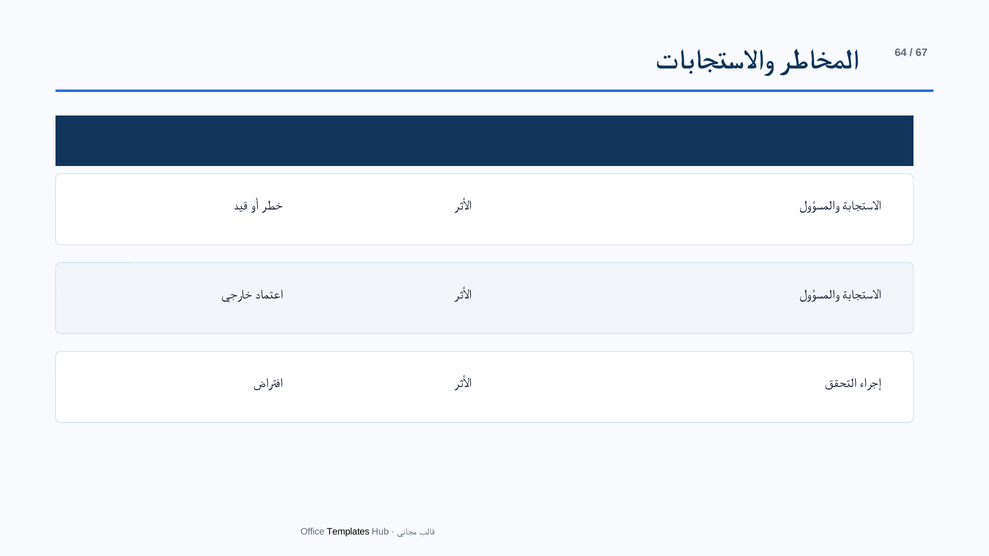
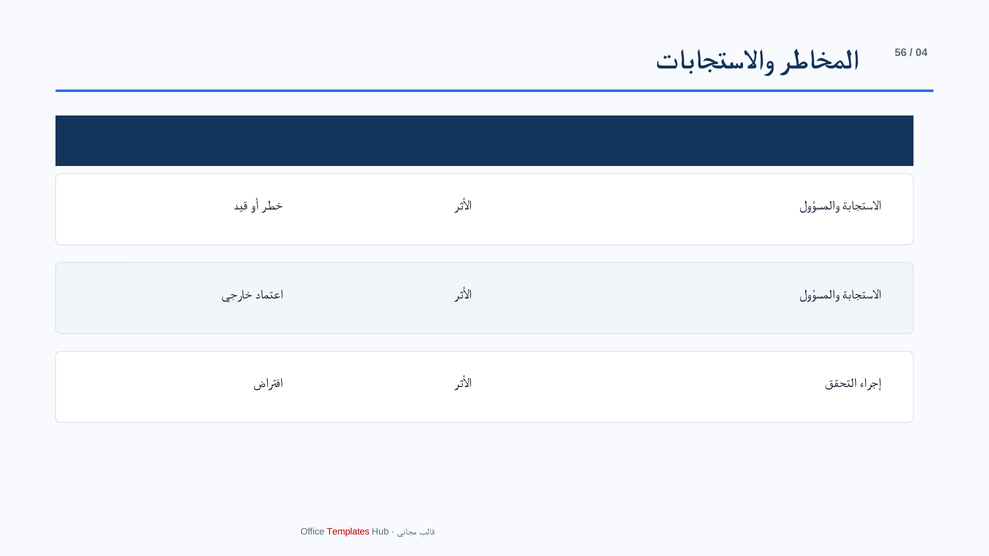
64: 64 -> 56
67: 67 -> 04
Templates colour: black -> red
